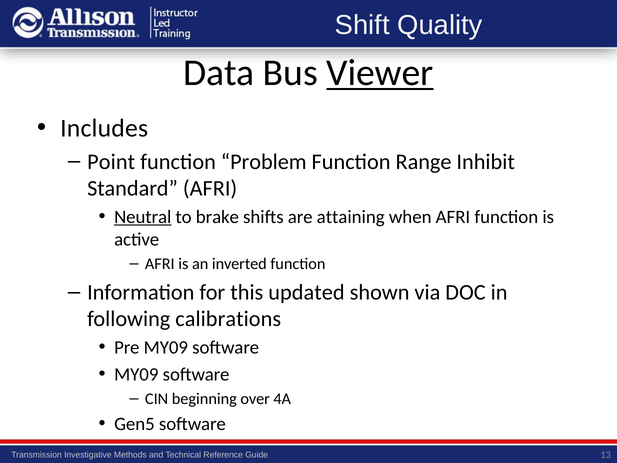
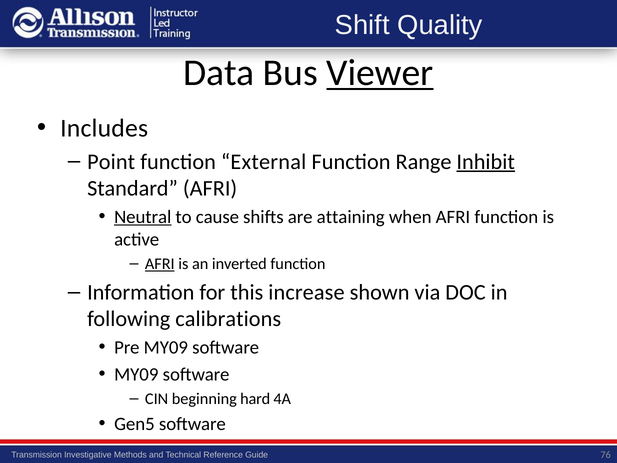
Problem: Problem -> External
Inhibit underline: none -> present
brake: brake -> cause
AFRI at (160, 264) underline: none -> present
updated: updated -> increase
over: over -> hard
13: 13 -> 76
